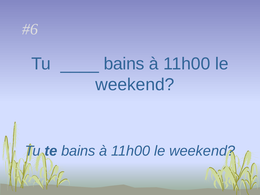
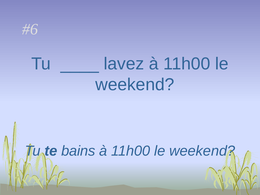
bains at (124, 64): bains -> lavez
